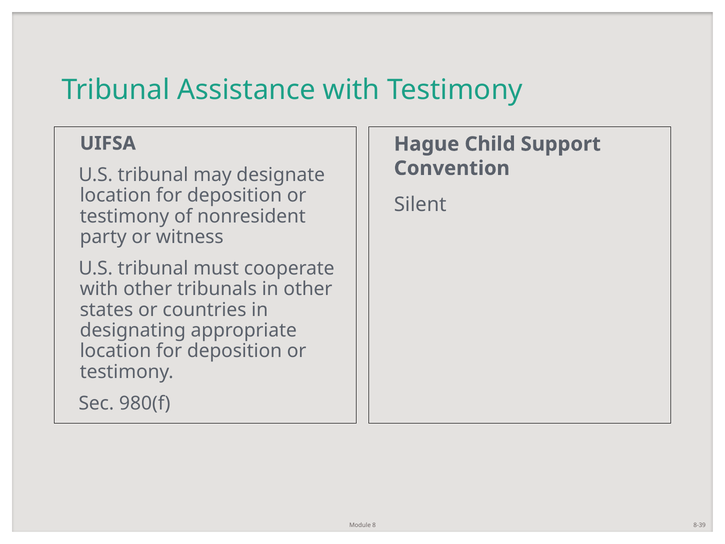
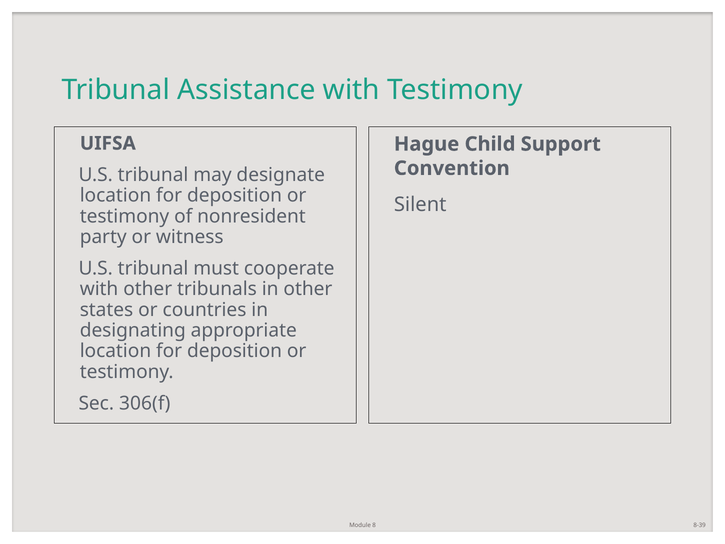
980(f: 980(f -> 306(f
